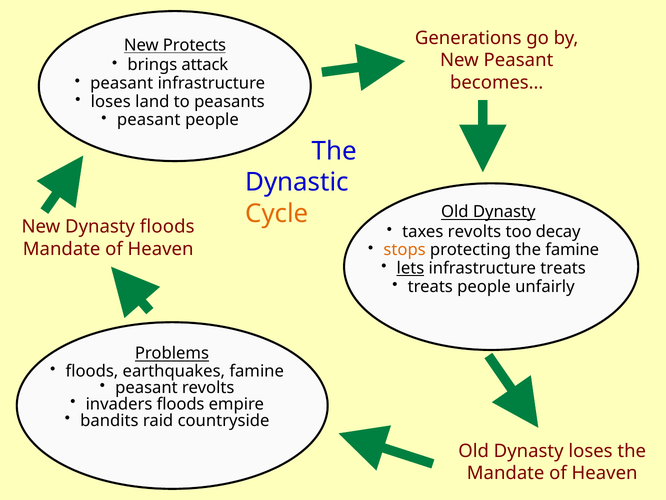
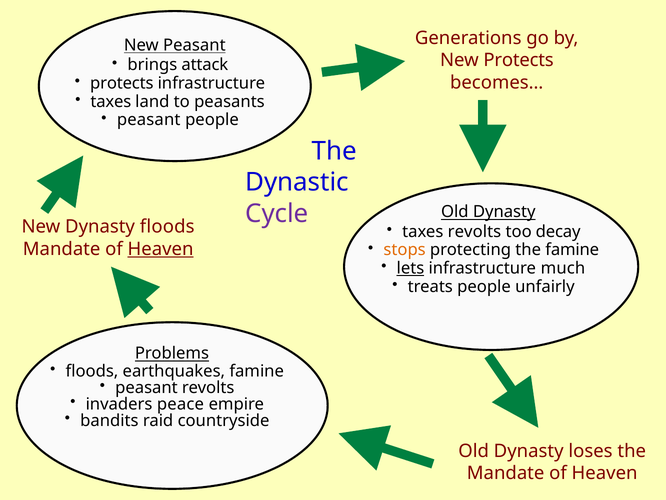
New Protects: Protects -> Peasant
New Peasant: Peasant -> Protects
peasant at (122, 83): peasant -> protects
loses at (111, 102): loses -> taxes
Cycle colour: orange -> purple
Heaven at (161, 249) underline: none -> present
infrastructure treats: treats -> much
invaders floods: floods -> peace
